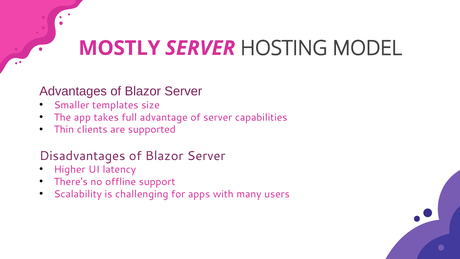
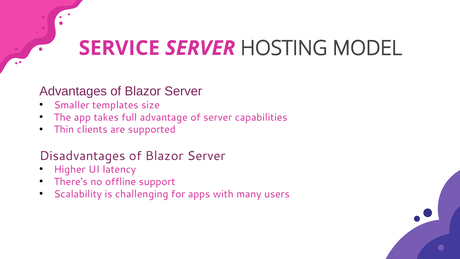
MOSTLY: MOSTLY -> SERVICE
